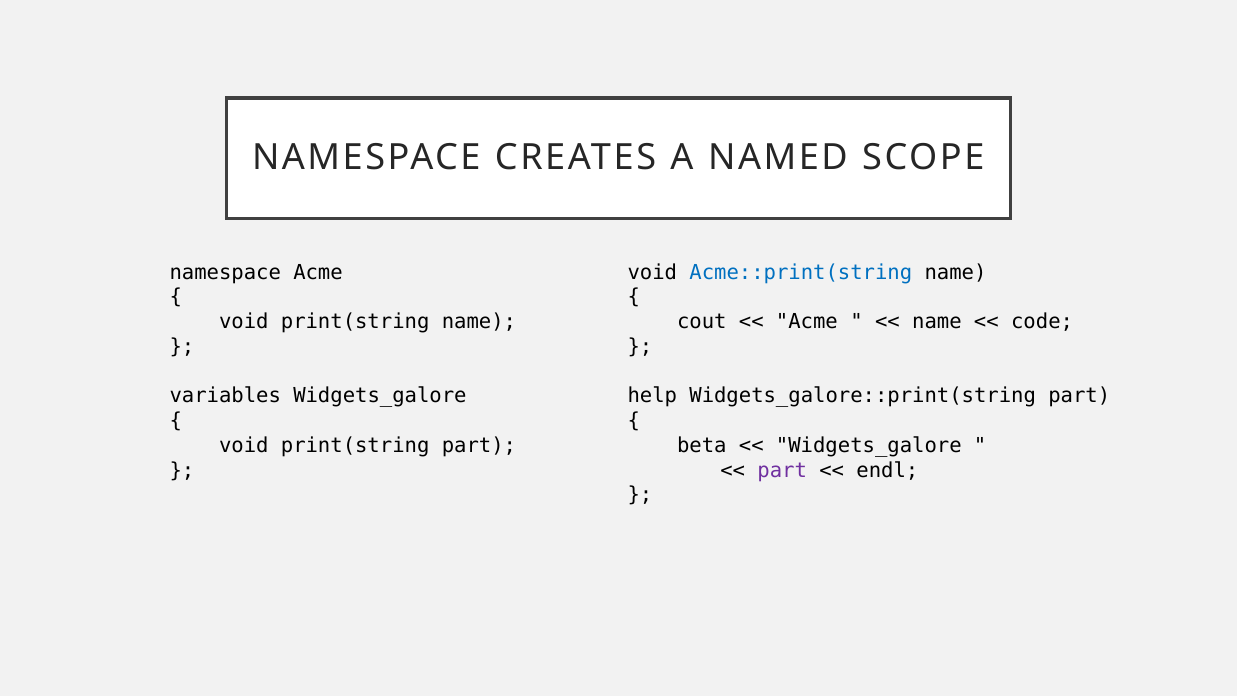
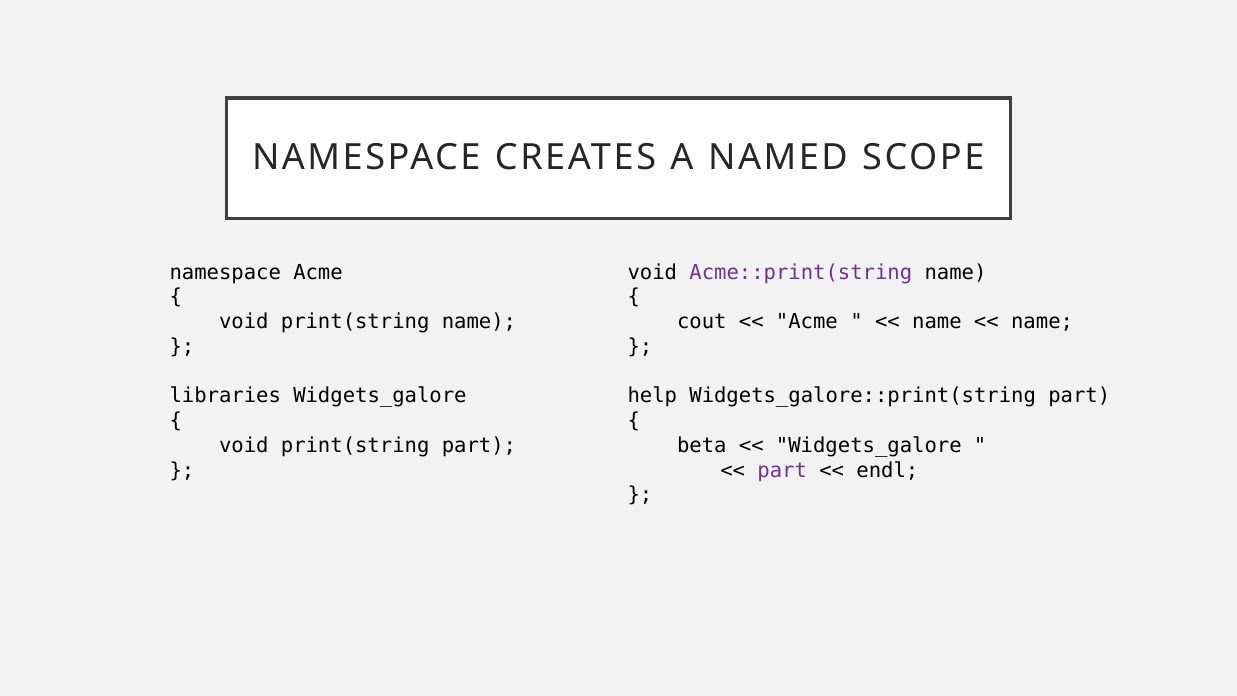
Acme::print(string colour: blue -> purple
code at (1042, 322): code -> name
variables: variables -> libraries
